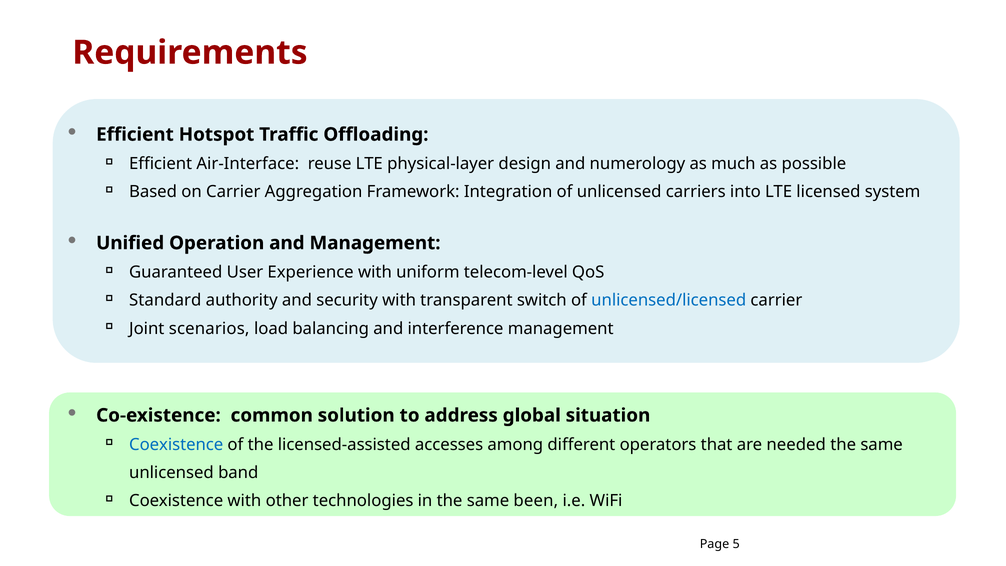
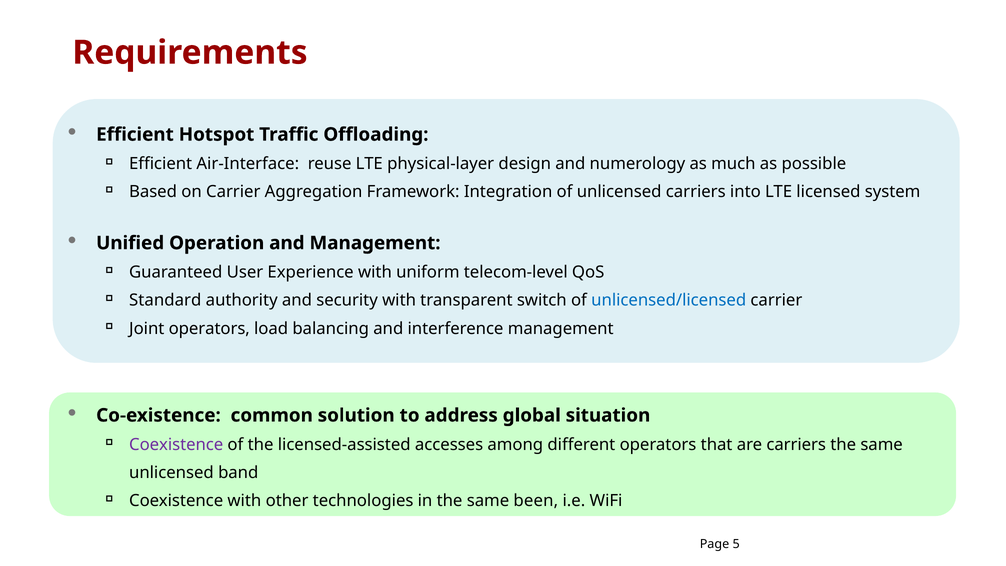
Joint scenarios: scenarios -> operators
Coexistence at (176, 444) colour: blue -> purple
are needed: needed -> carriers
